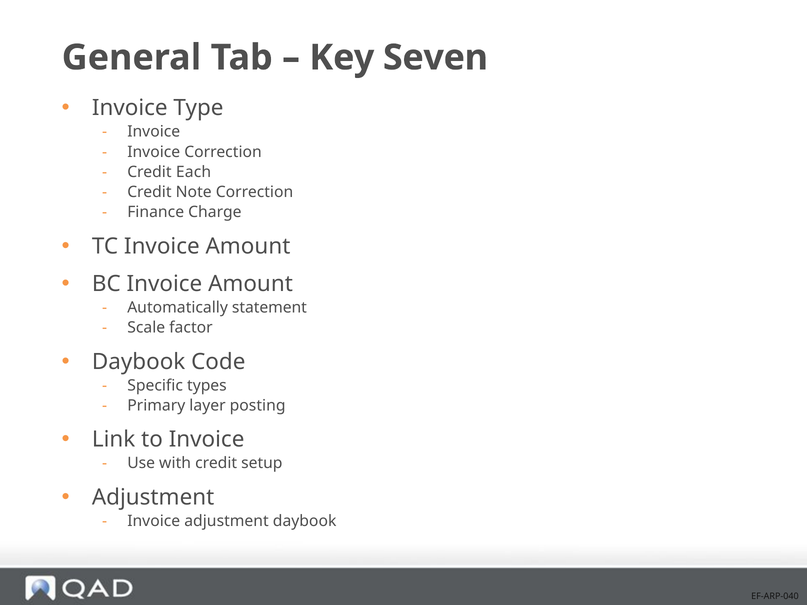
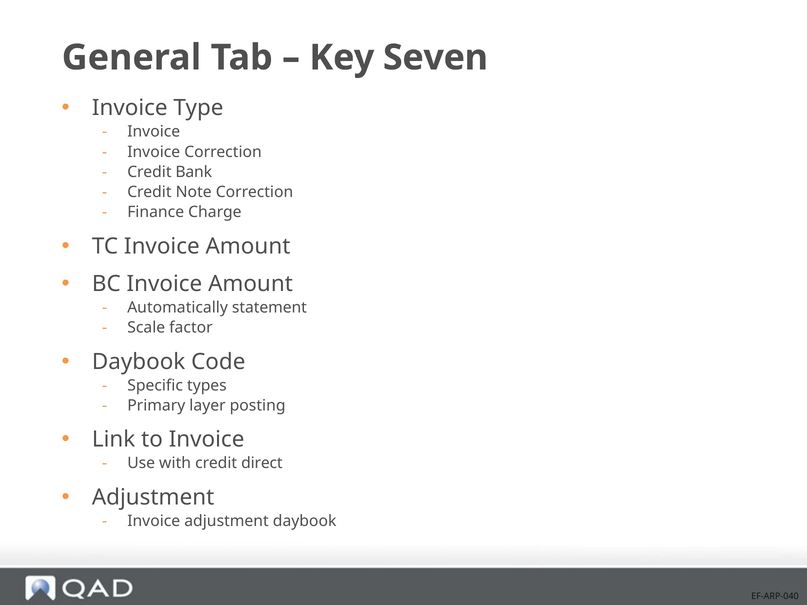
Each: Each -> Bank
setup: setup -> direct
